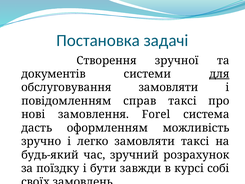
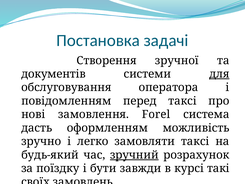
обслуговування замовляти: замовляти -> оператора
справ: справ -> перед
зручний underline: none -> present
собі: собі -> такі
